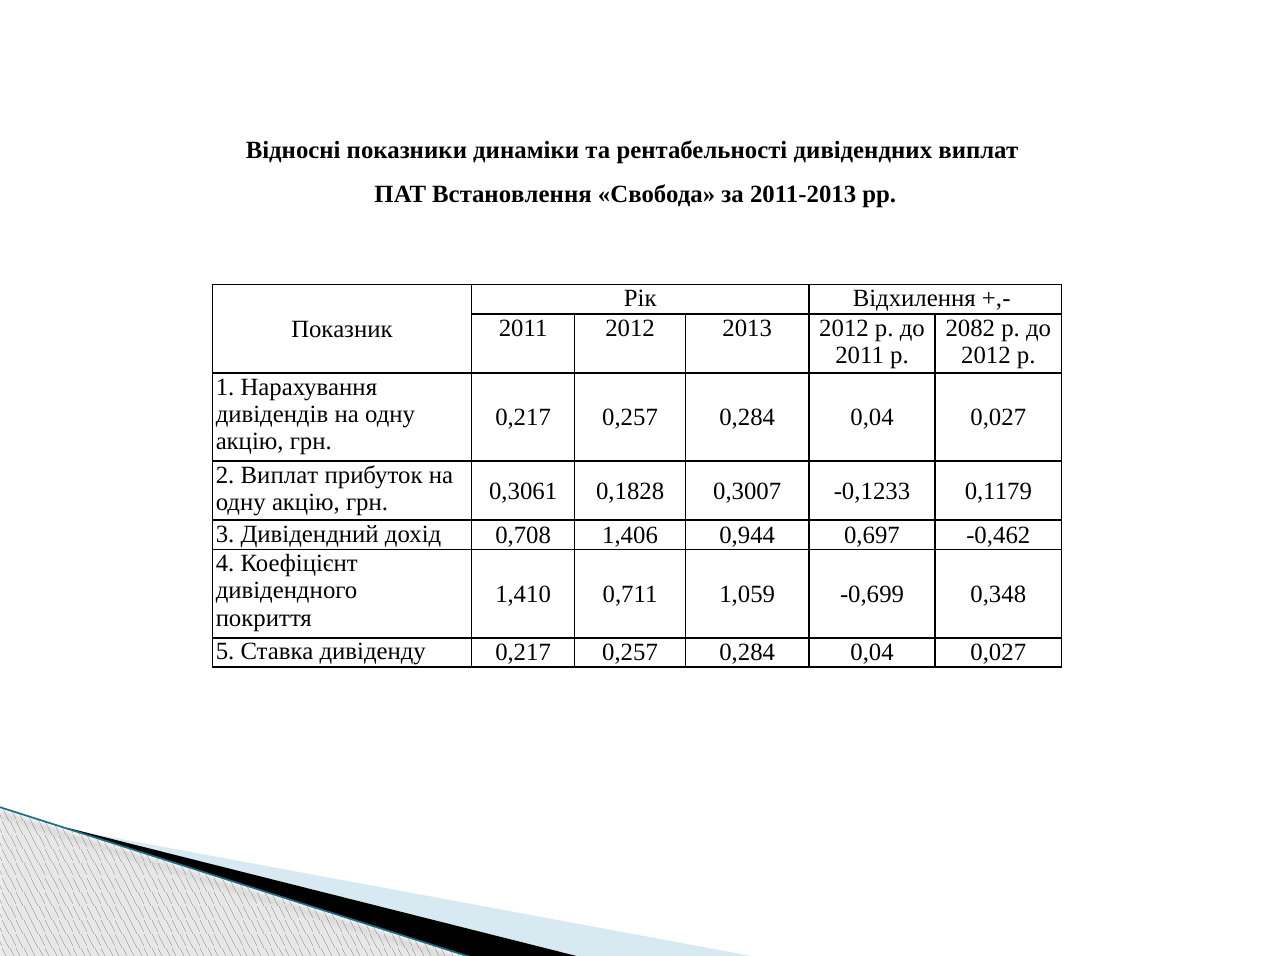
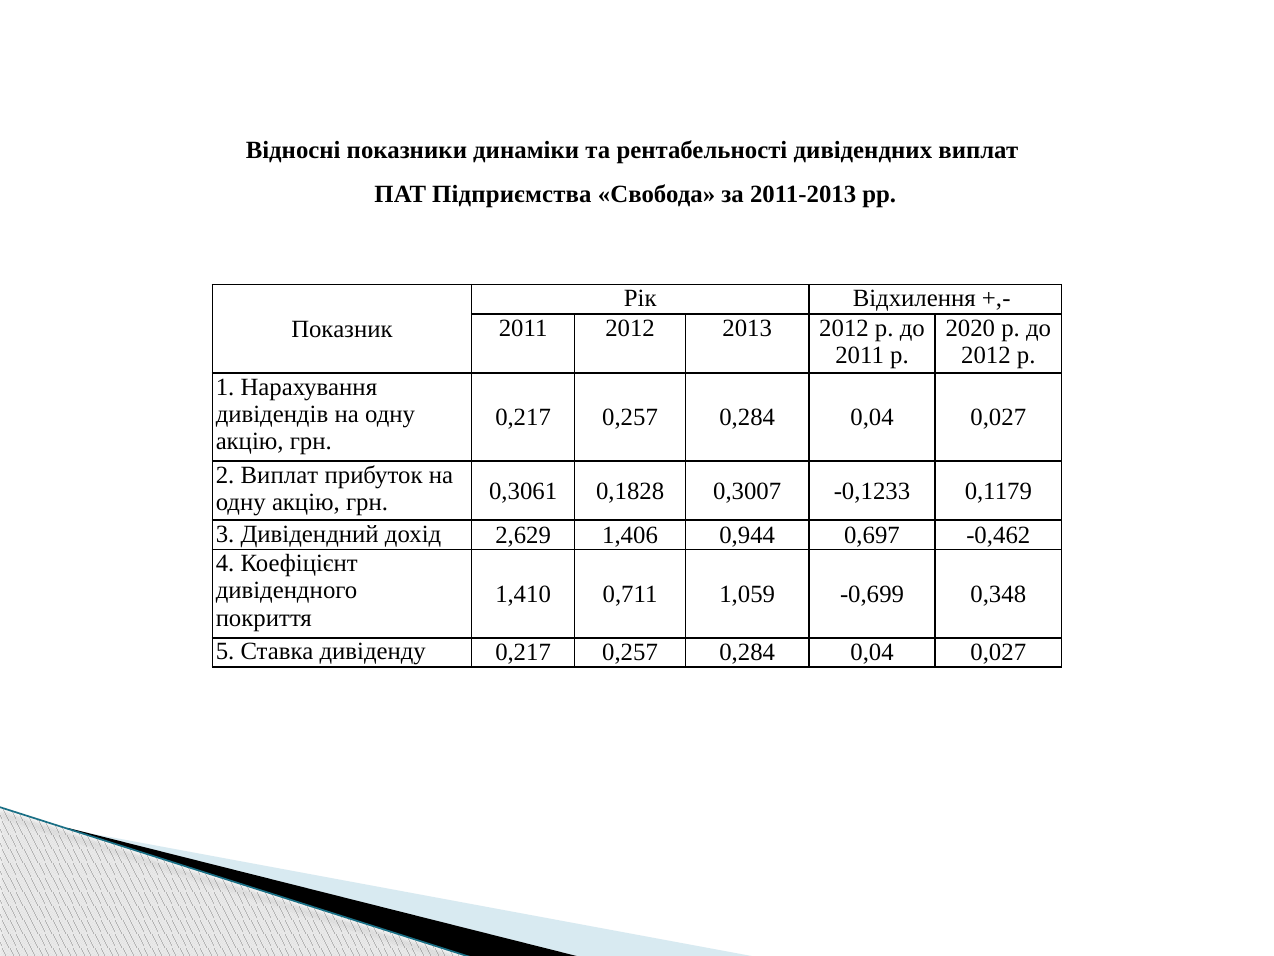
Встановлення: Встановлення -> Підприємства
2082: 2082 -> 2020
0,708: 0,708 -> 2,629
